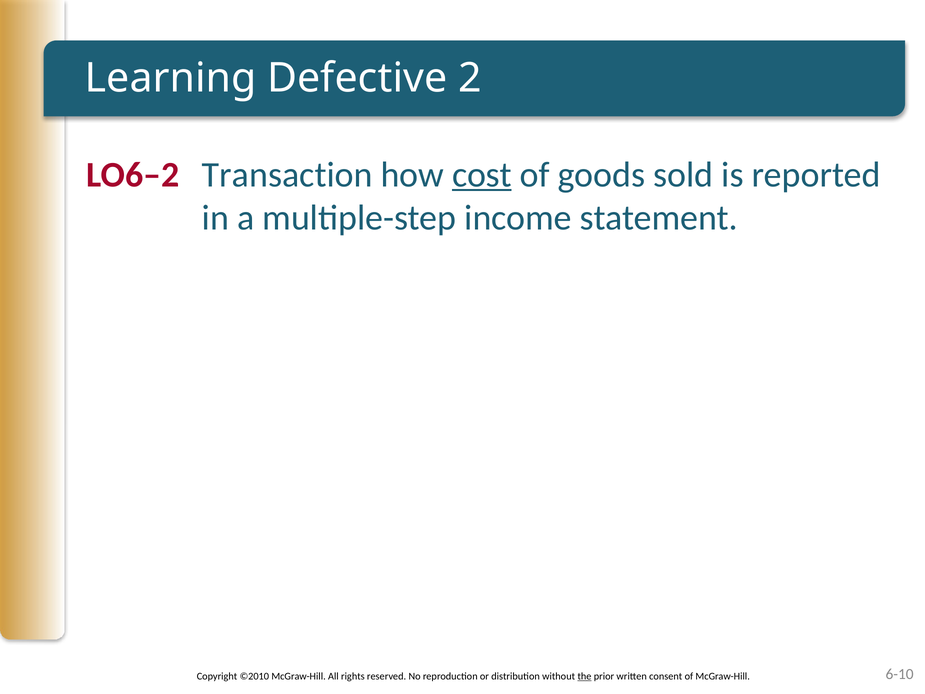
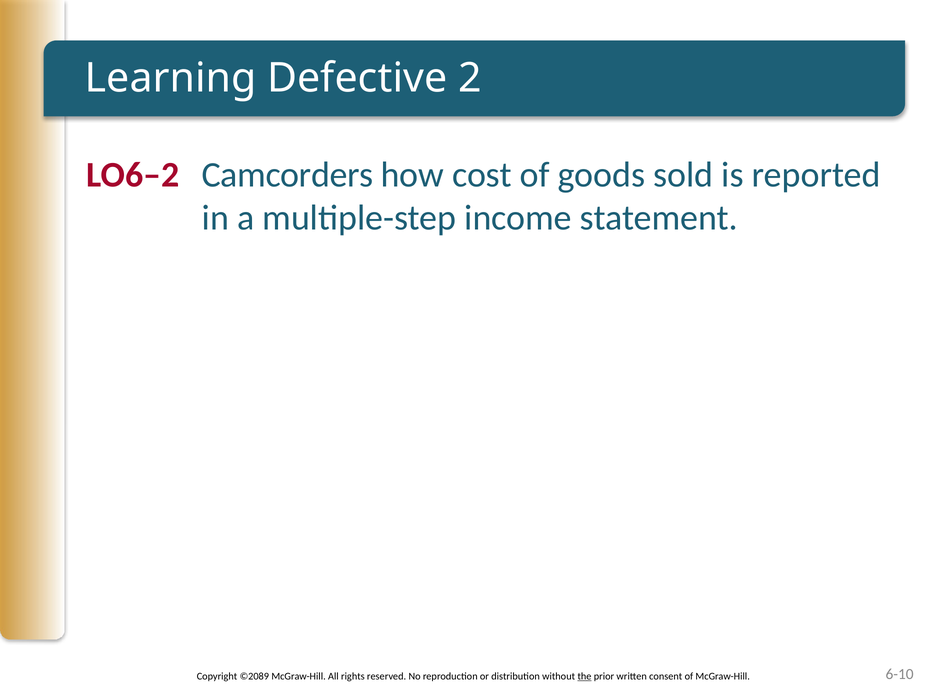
Transaction: Transaction -> Camcorders
cost underline: present -> none
©2010: ©2010 -> ©2089
